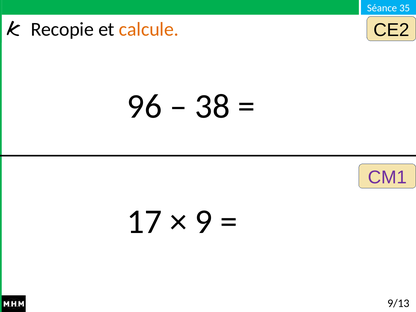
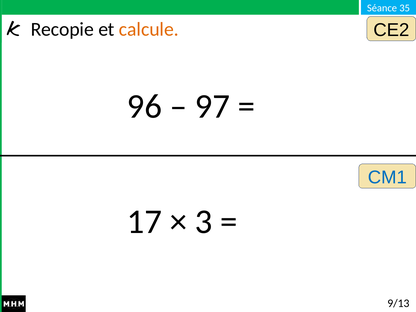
38: 38 -> 97
CM1 colour: purple -> blue
9: 9 -> 3
